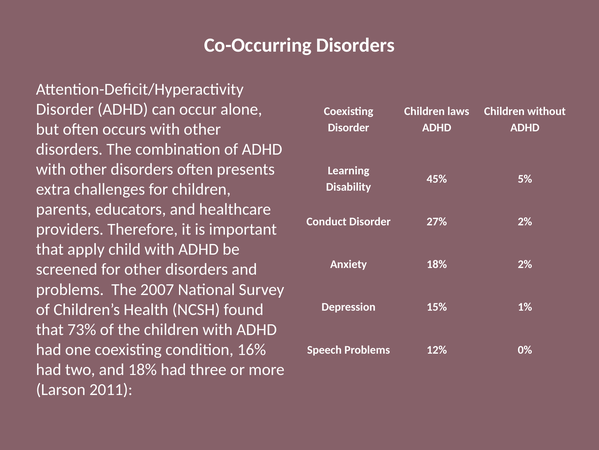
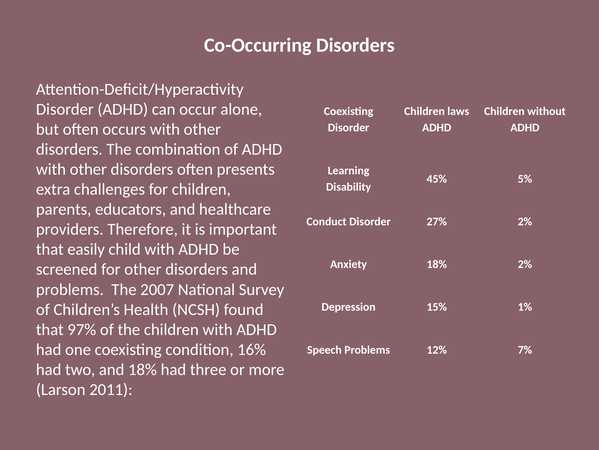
apply: apply -> easily
73%: 73% -> 97%
0%: 0% -> 7%
